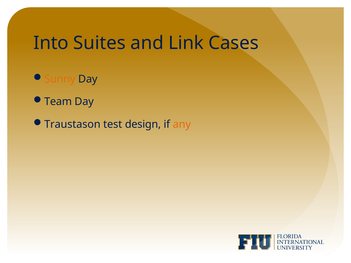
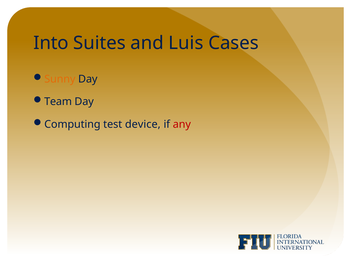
Link: Link -> Luis
Traustason: Traustason -> Computing
design: design -> device
any colour: orange -> red
